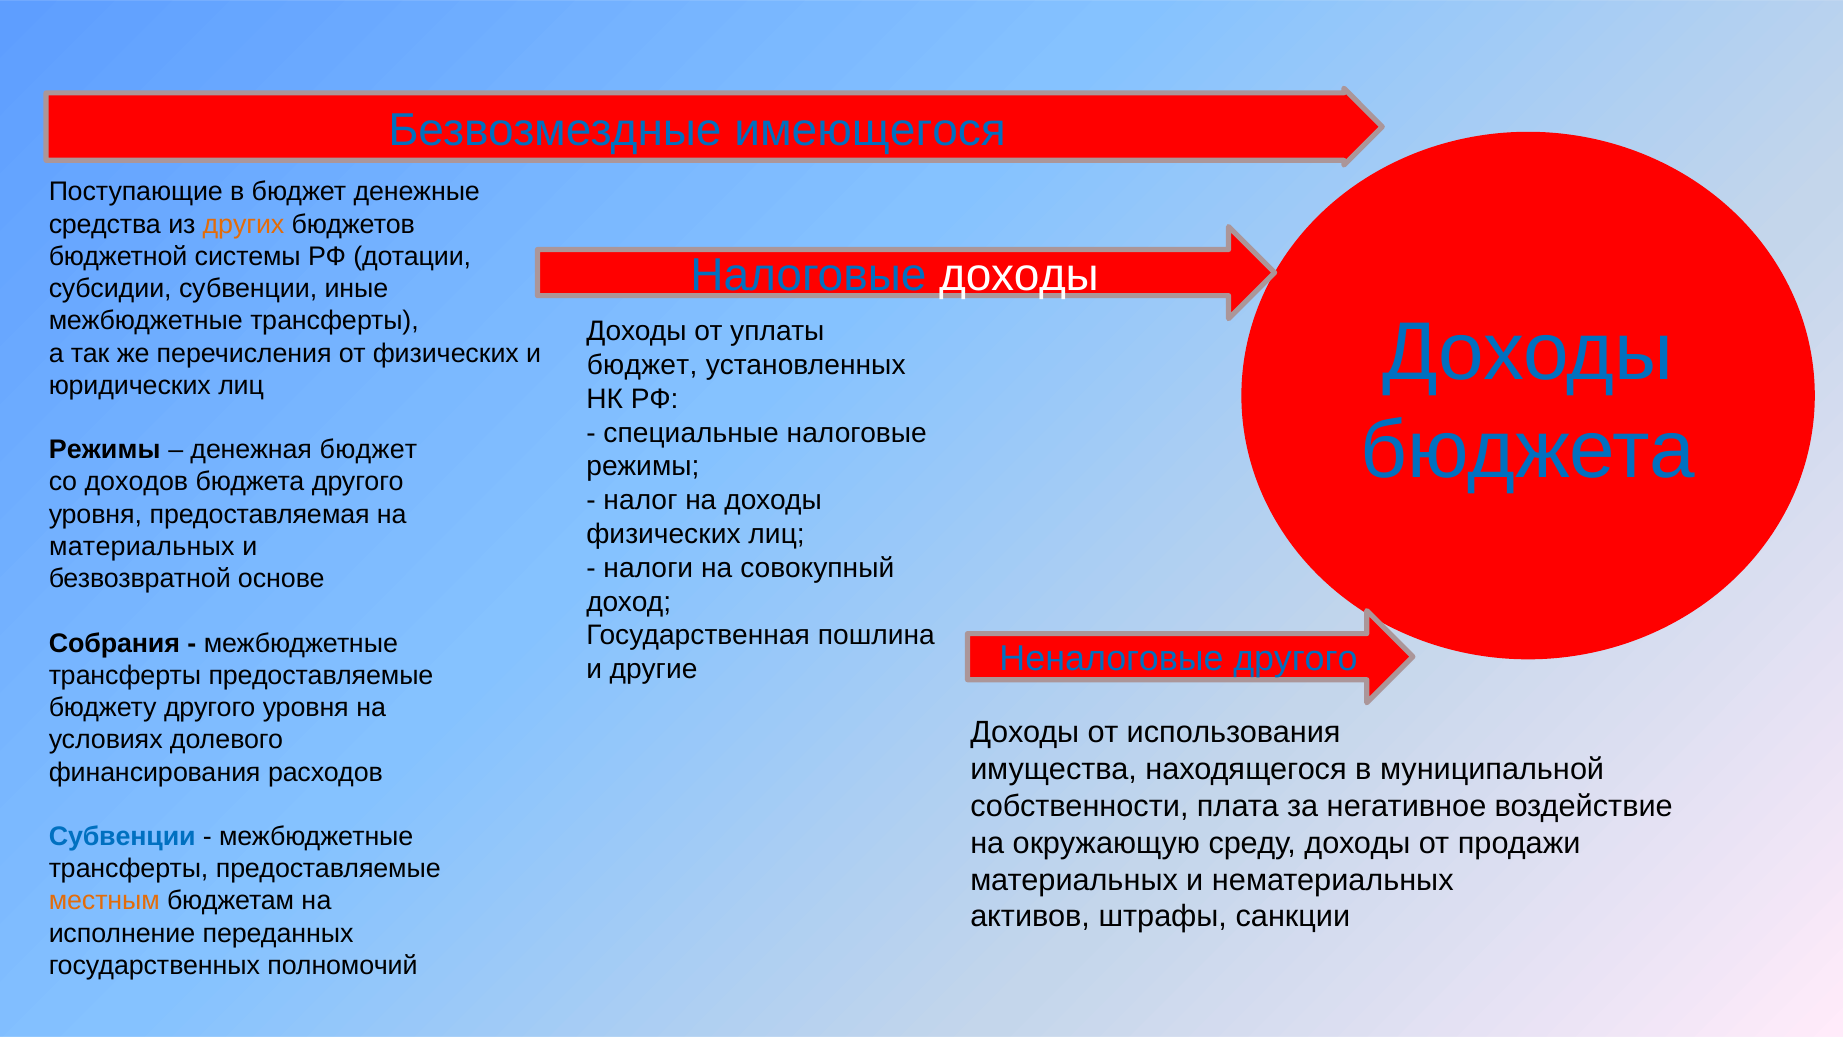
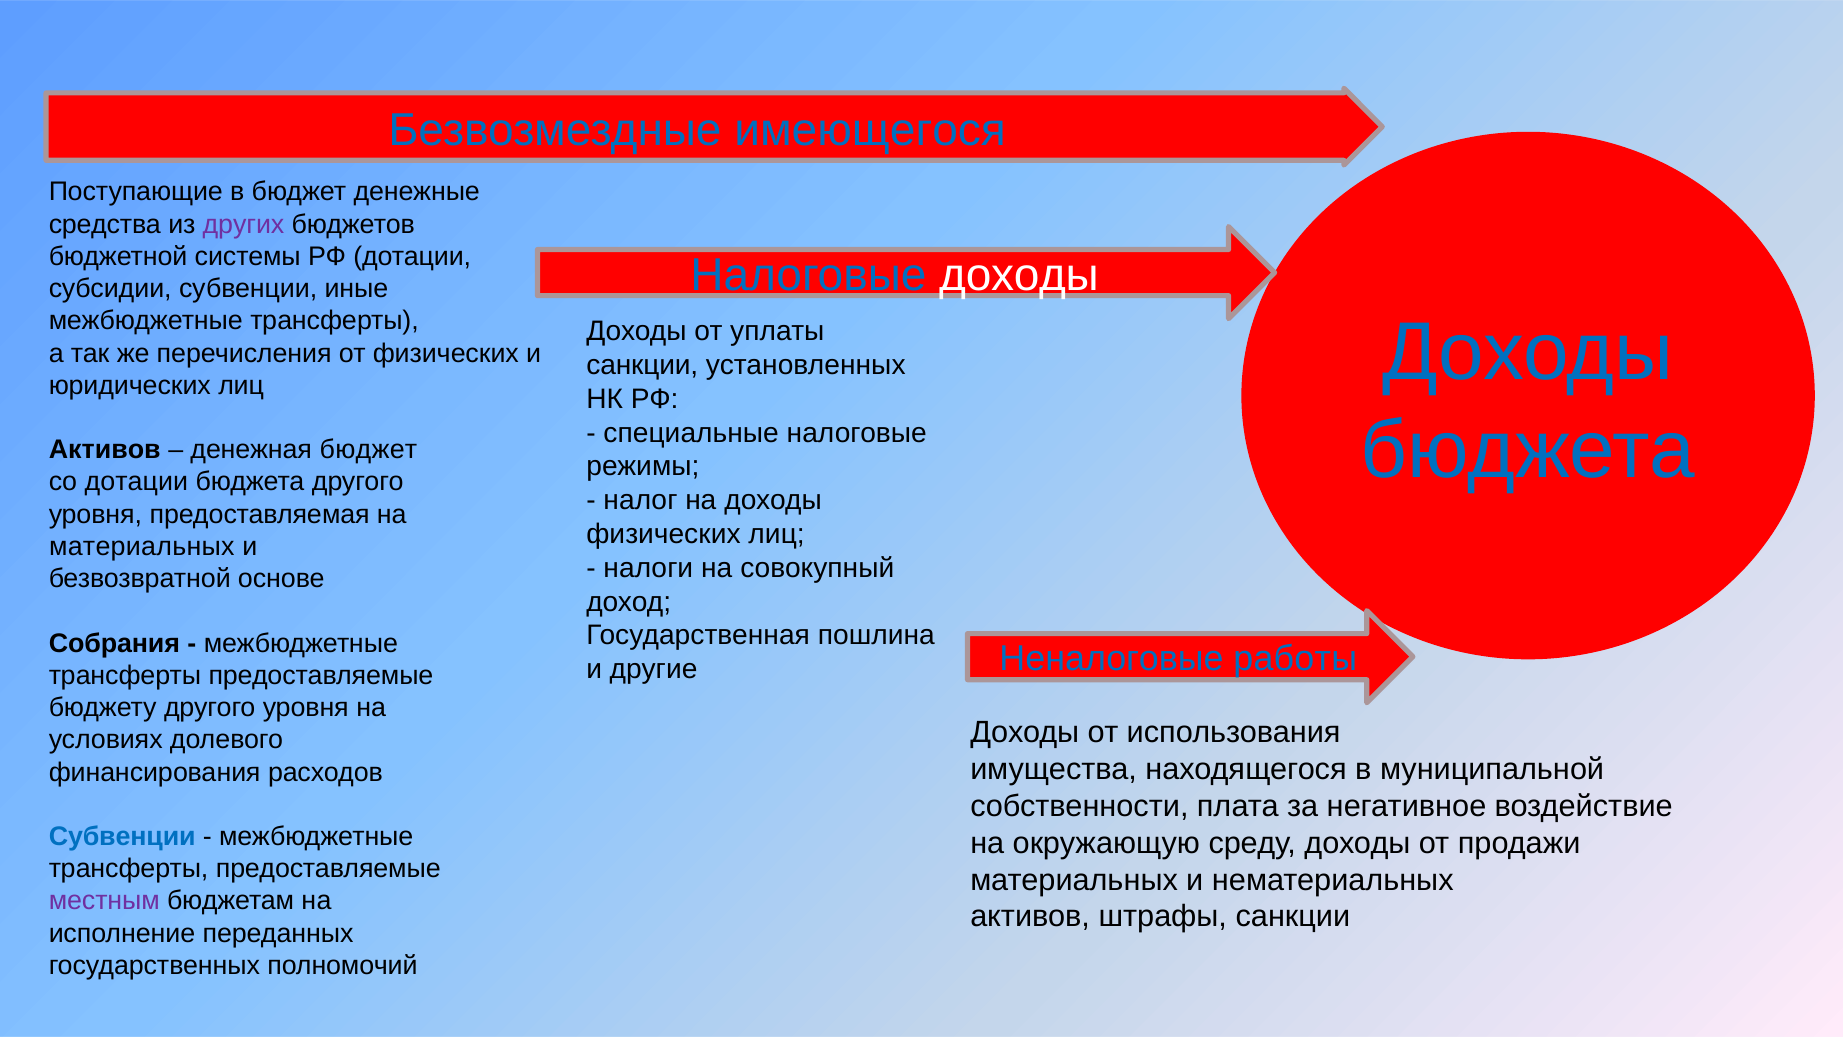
других colour: orange -> purple
бюджет at (642, 365): бюджет -> санкции
Режимы at (105, 450): Режимы -> Активов
со доходов: доходов -> дотации
Неналоговые другого: другого -> работы
местным colour: orange -> purple
